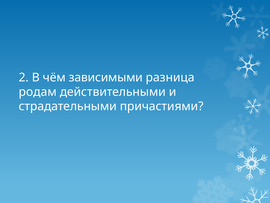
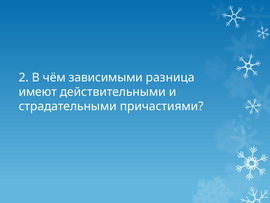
родам: родам -> имеют
